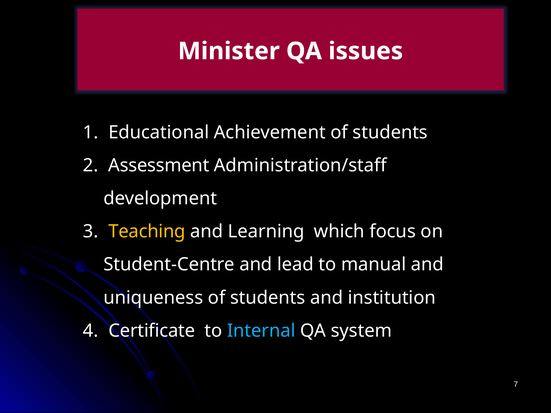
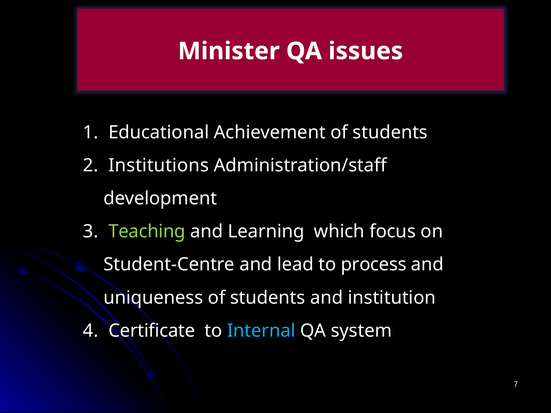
Assessment: Assessment -> Institutions
Teaching colour: yellow -> light green
manual: manual -> process
